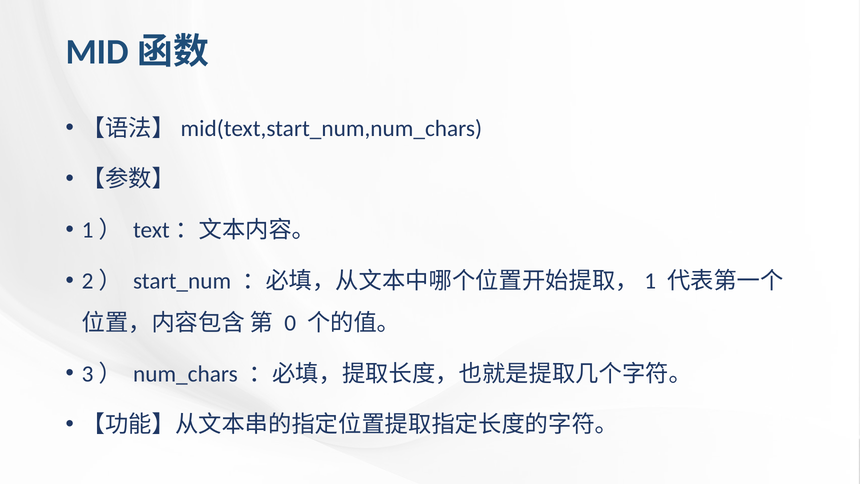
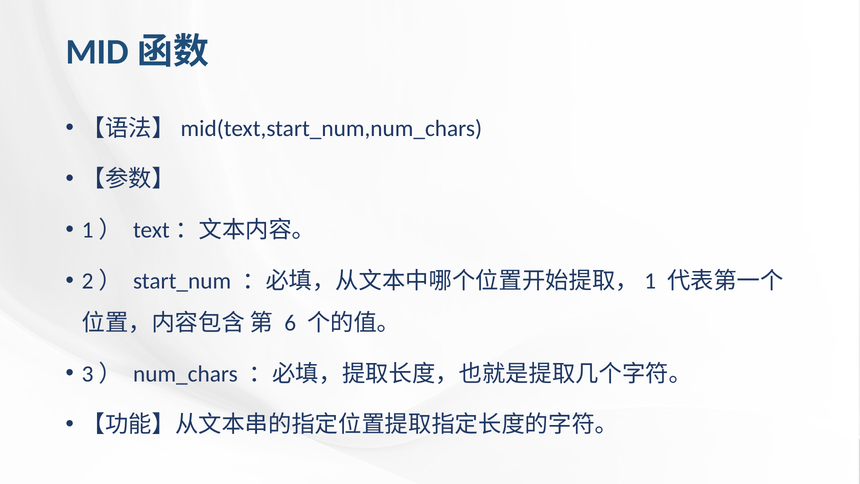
0: 0 -> 6
